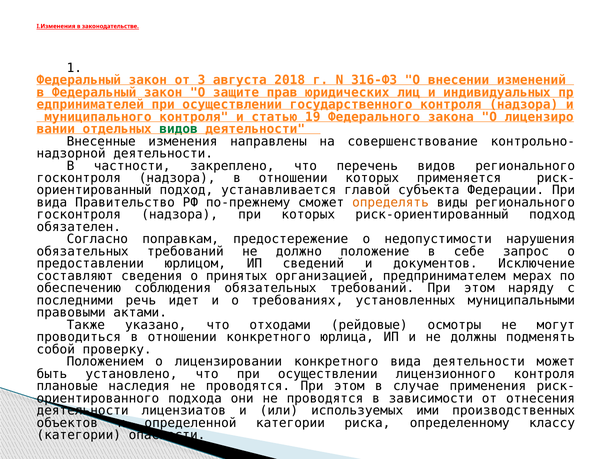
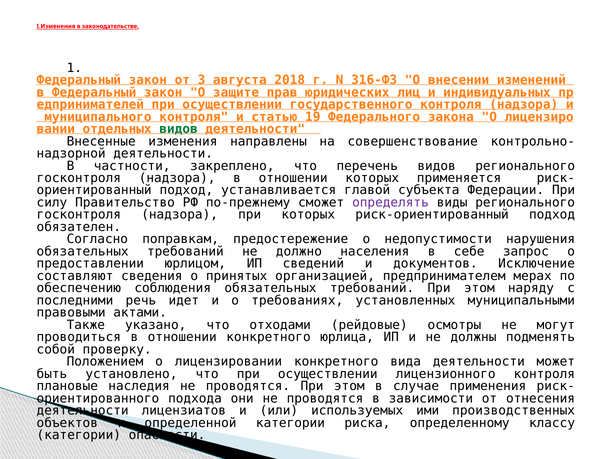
вида at (52, 203): вида -> силу
определять colour: orange -> purple
положение: положение -> населения
